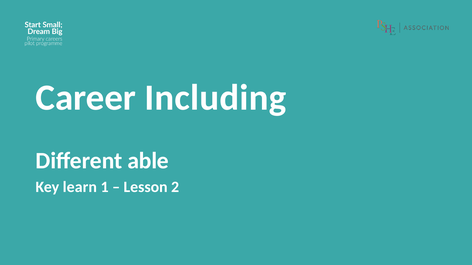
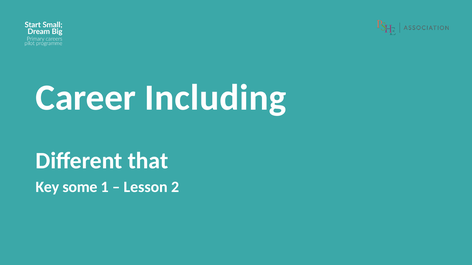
able: able -> that
learn: learn -> some
